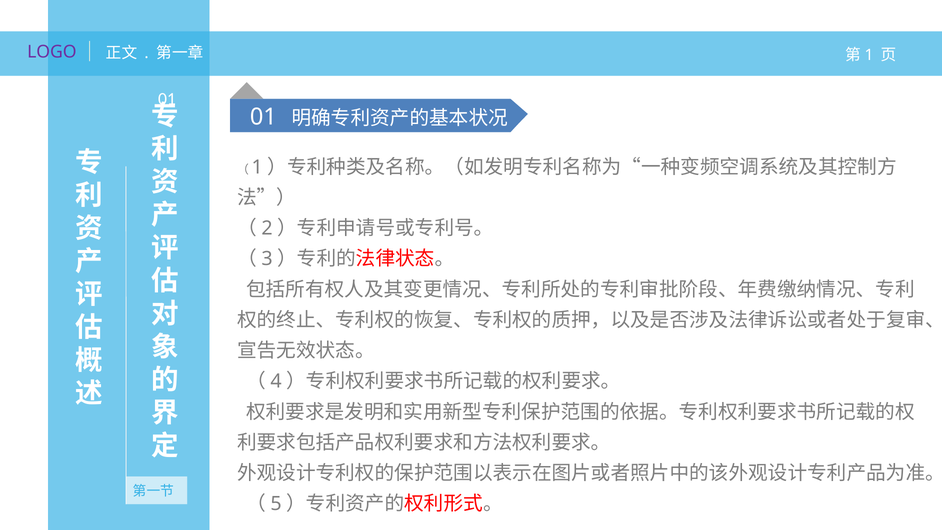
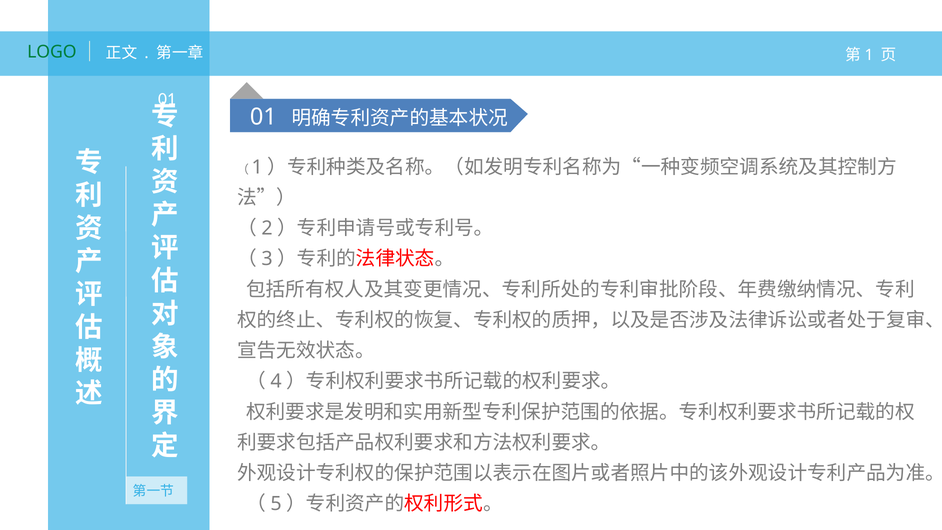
LOGO colour: purple -> green
